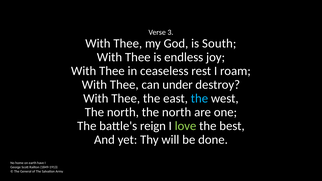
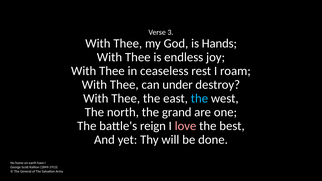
South: South -> Hands
north the north: north -> grand
love colour: light green -> pink
